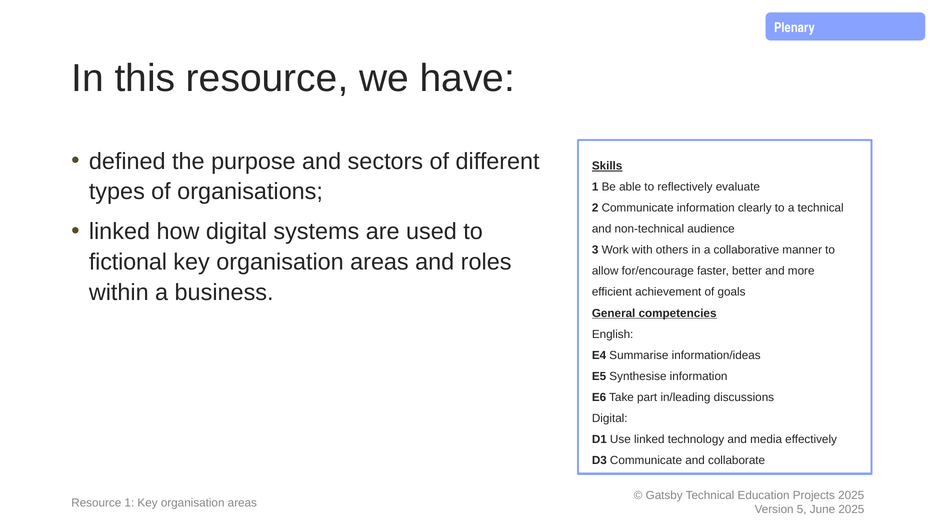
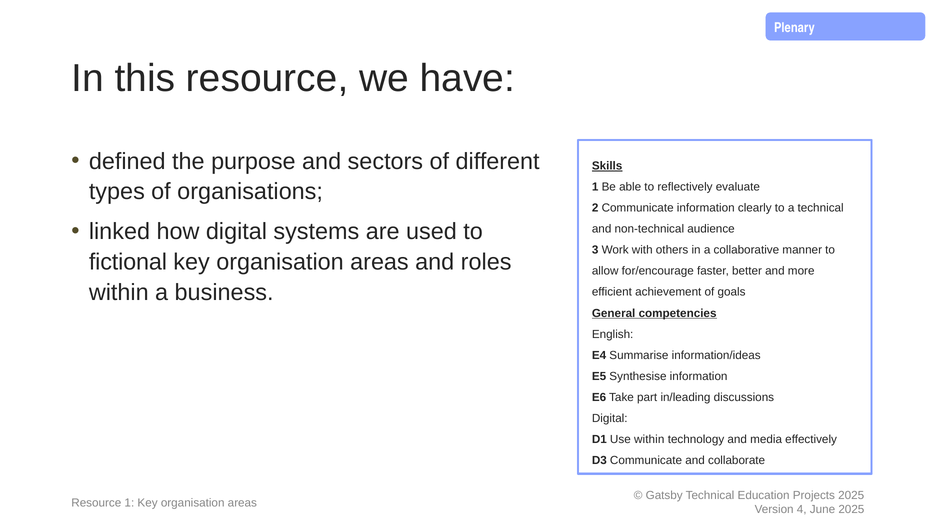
Use linked: linked -> within
5: 5 -> 4
